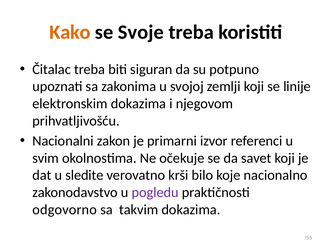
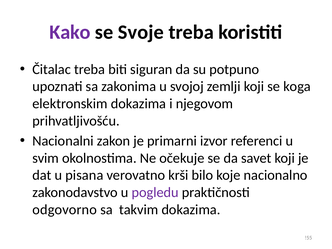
Kako colour: orange -> purple
linije: linije -> koga
sledite: sledite -> pisana
